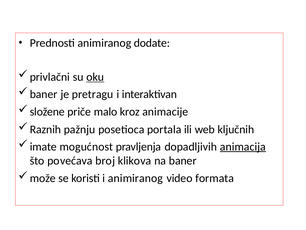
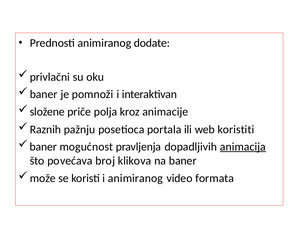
oku underline: present -> none
pretragu: pretragu -> pomnoži
malo: malo -> polja
ključnih: ključnih -> koristiti
imate at (43, 146): imate -> baner
